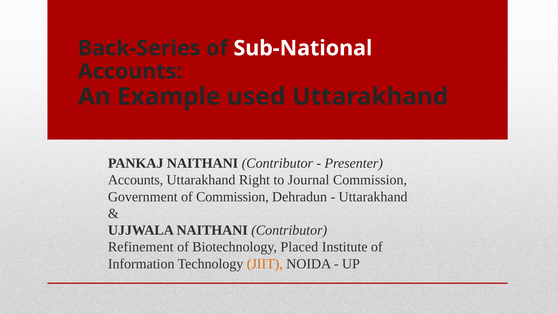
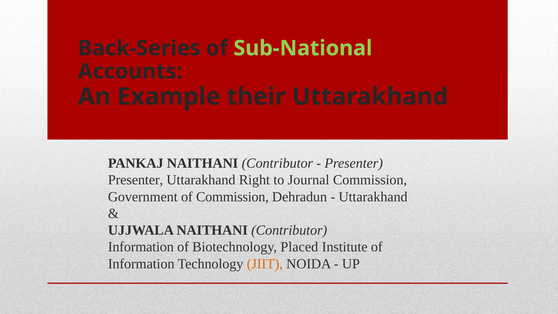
Sub-National colour: white -> light green
used: used -> their
Accounts at (136, 180): Accounts -> Presenter
Refinement at (141, 247): Refinement -> Information
